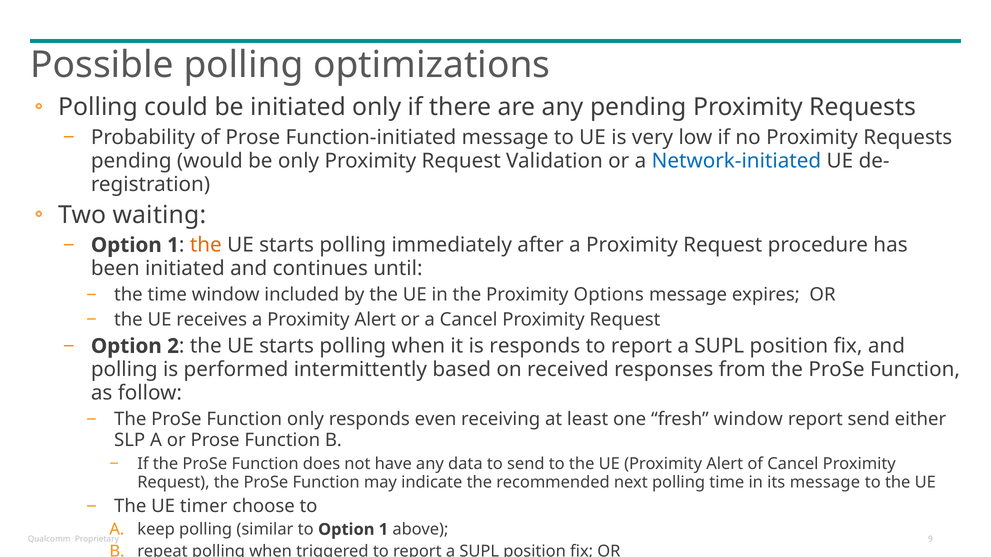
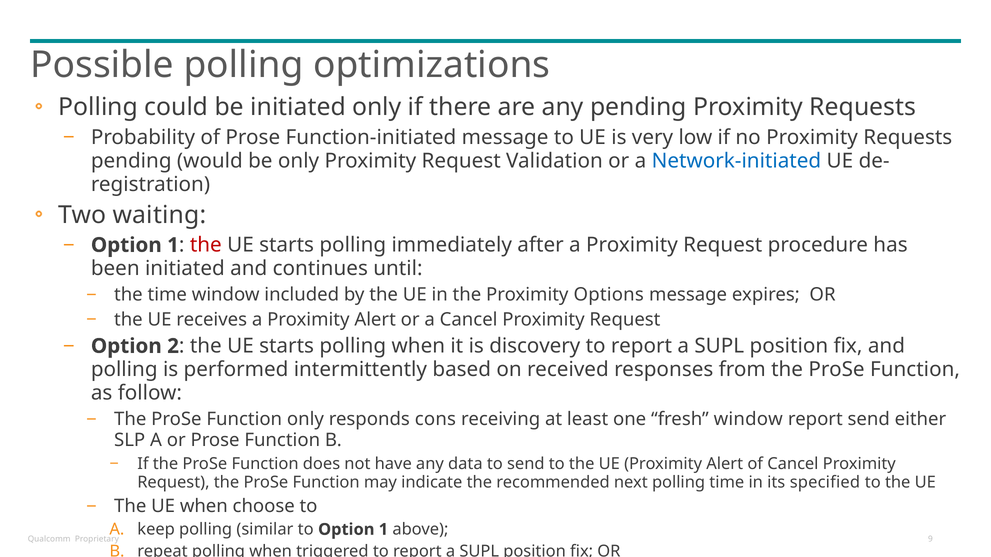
the at (206, 245) colour: orange -> red
is responds: responds -> discovery
even: even -> cons
its message: message -> specified
UE timer: timer -> when
